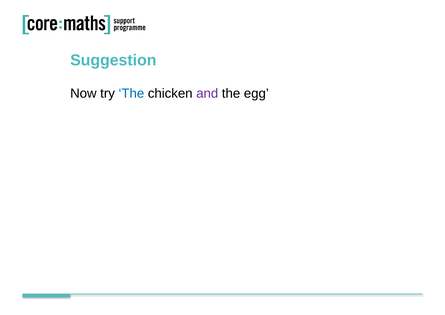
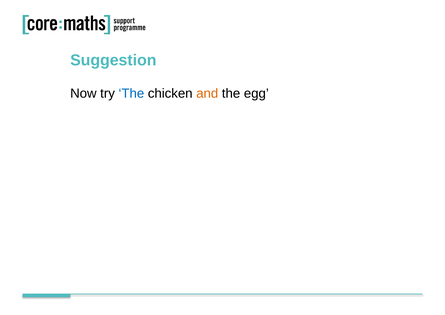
and colour: purple -> orange
